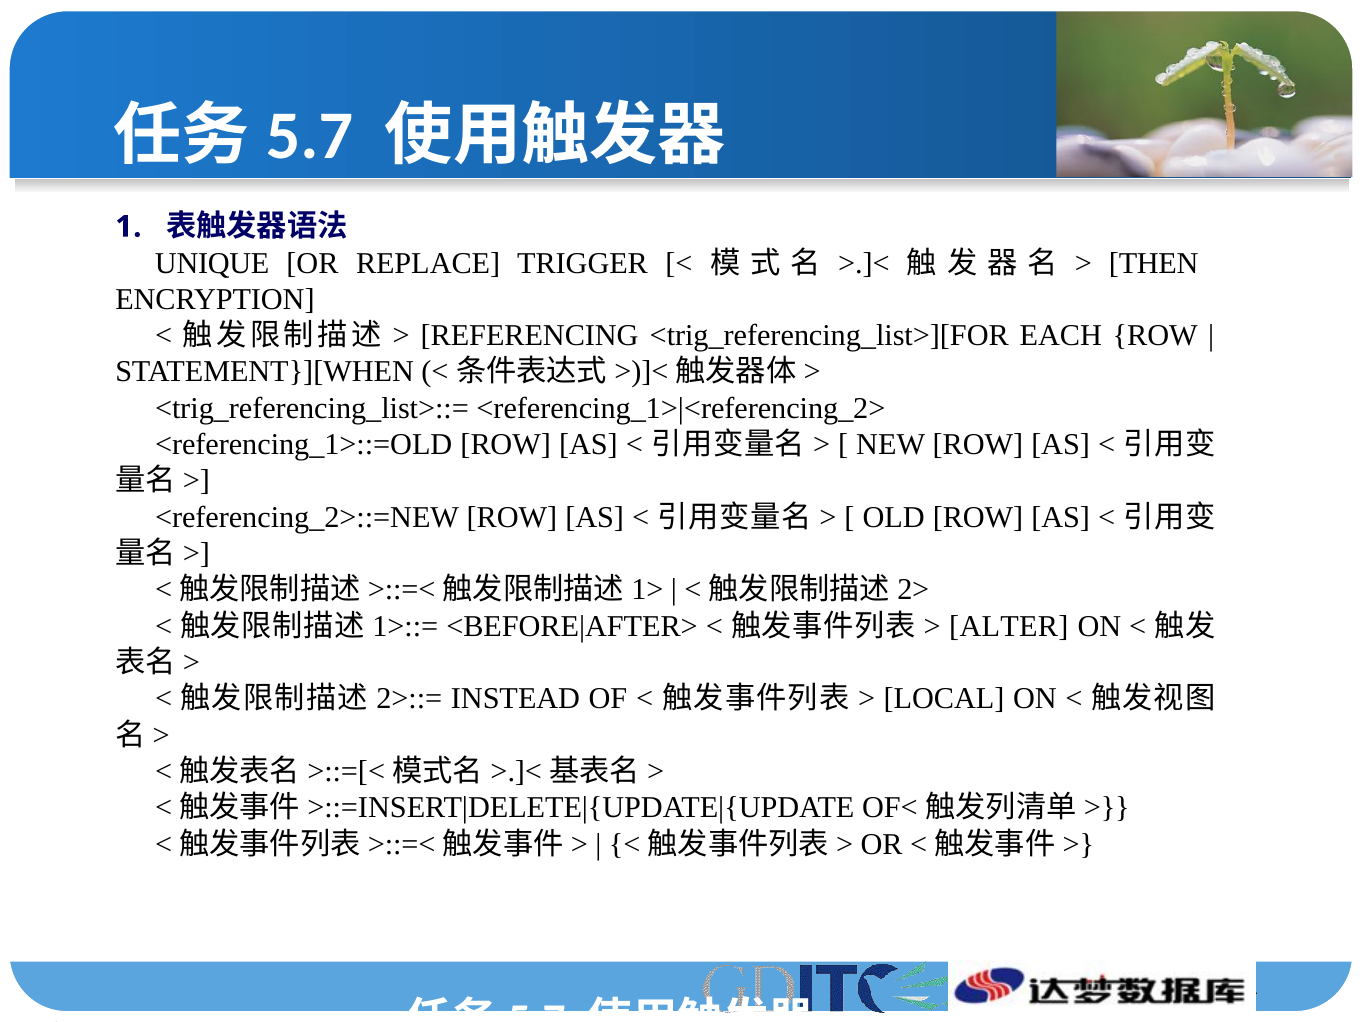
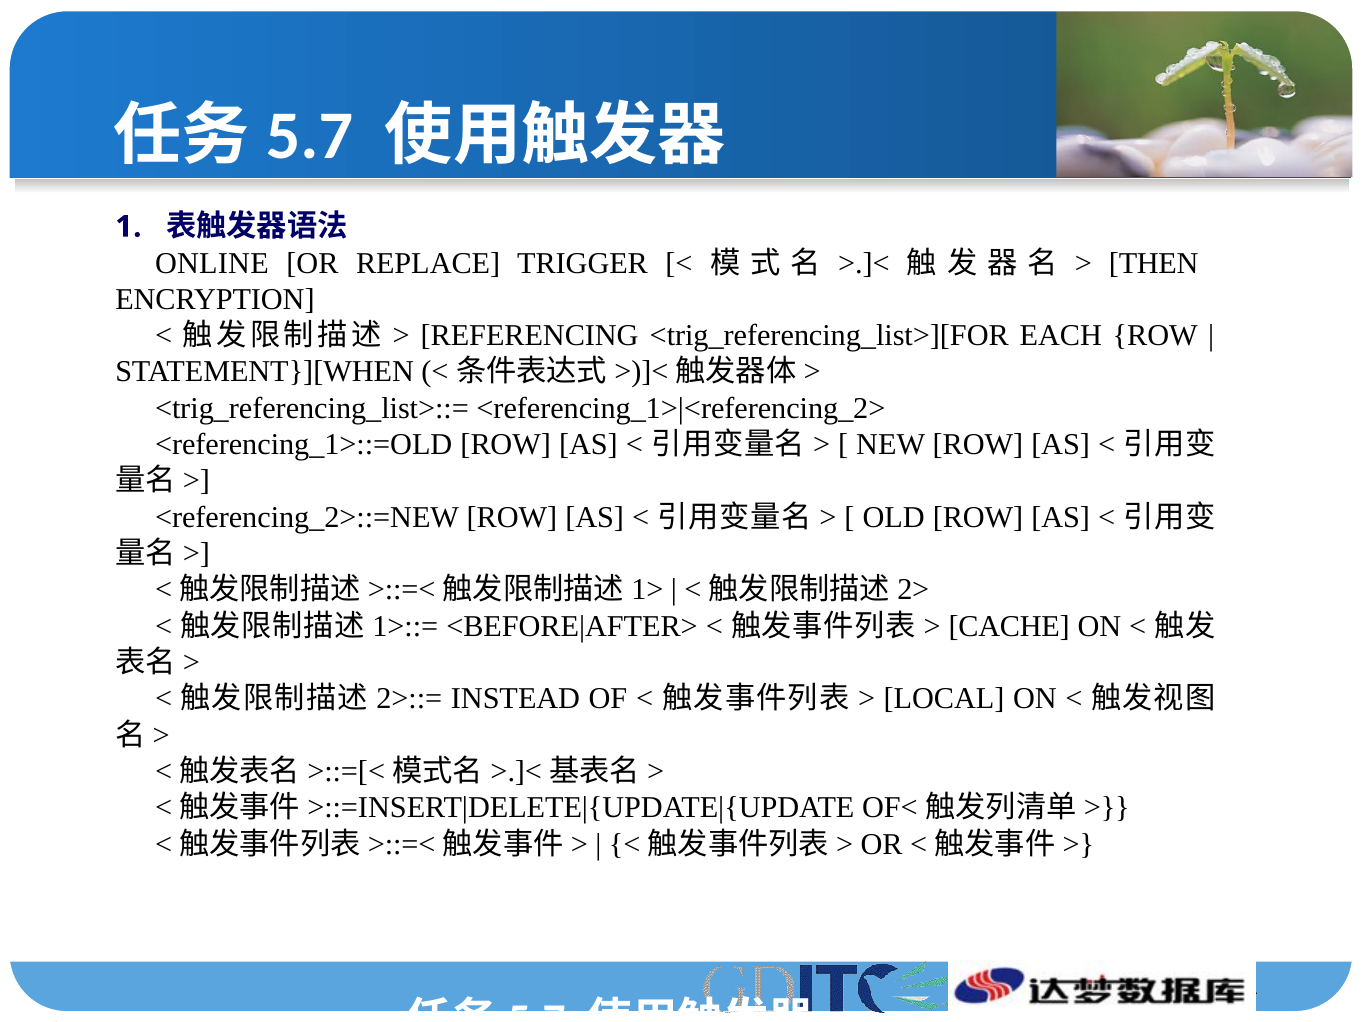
UNIQUE: UNIQUE -> ONLINE
ALTER: ALTER -> CACHE
